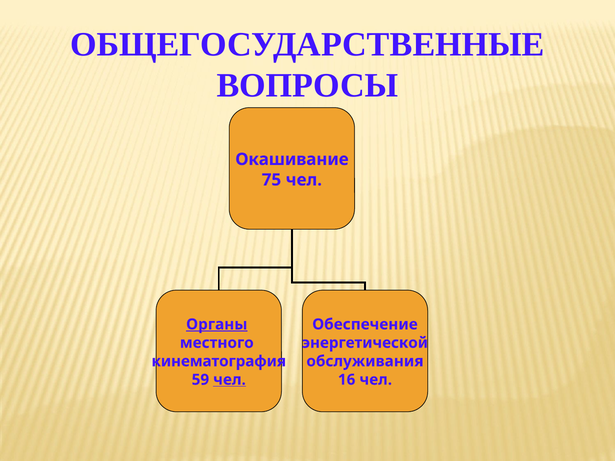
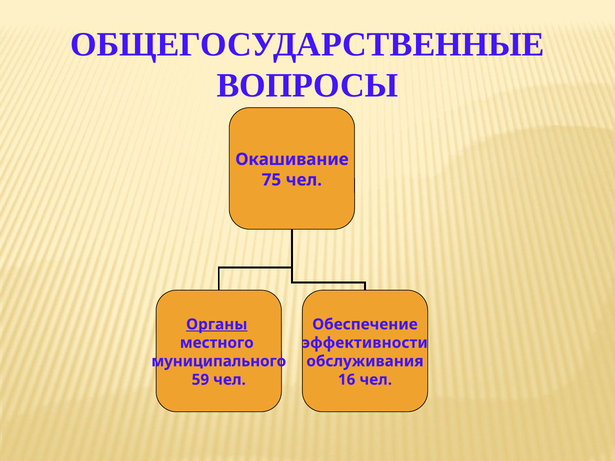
энергетической: энергетической -> эффективности
кинематография: кинематография -> муниципального
чел at (229, 380) underline: present -> none
